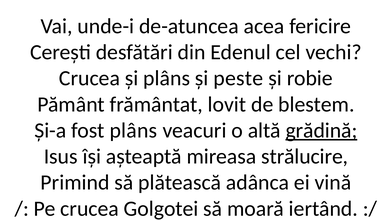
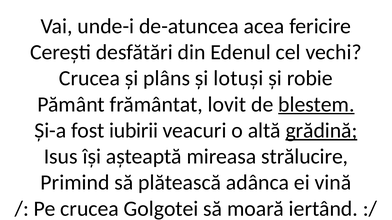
peste: peste -> lotuși
blestem underline: none -> present
fost plâns: plâns -> iubirii
